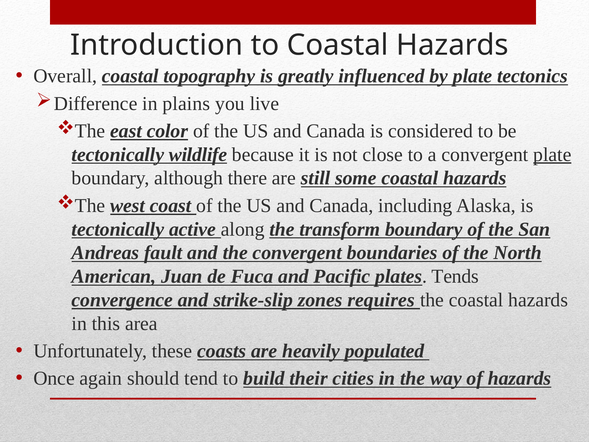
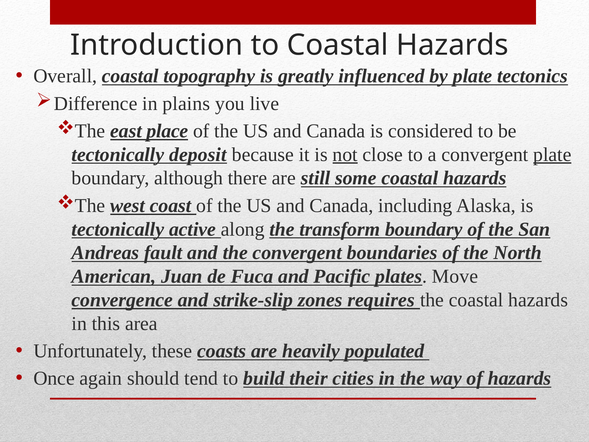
color: color -> place
wildlife: wildlife -> deposit
not underline: none -> present
Tends: Tends -> Move
